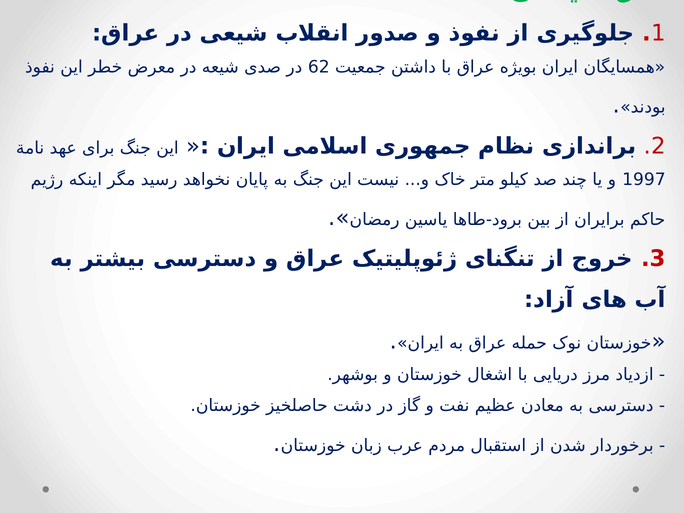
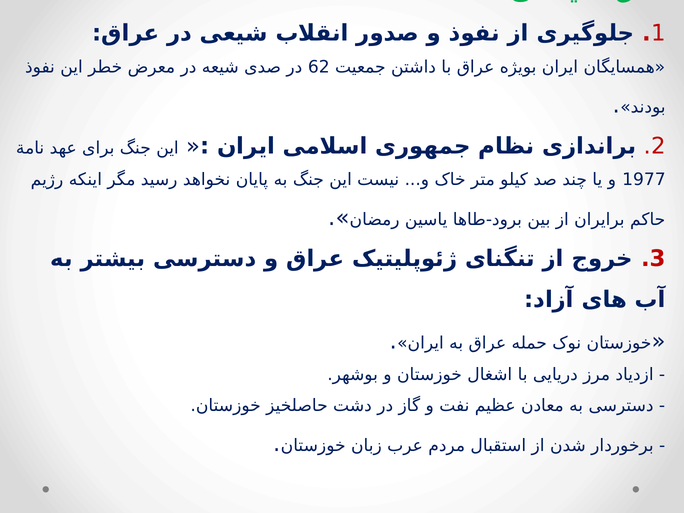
1997: 1997 -> 1977
